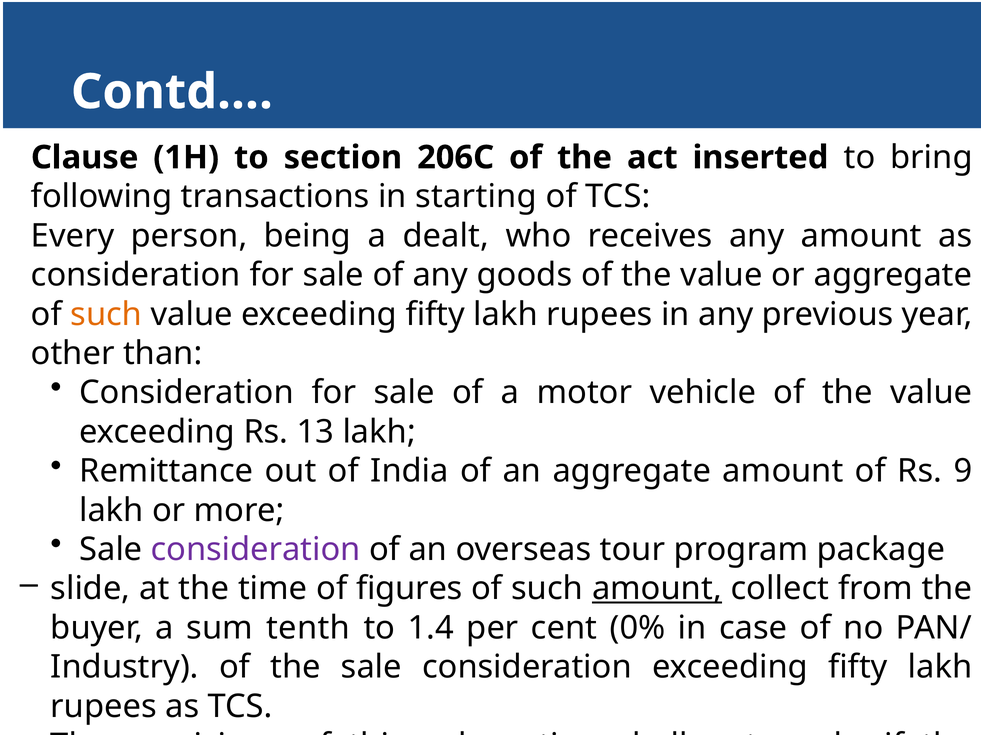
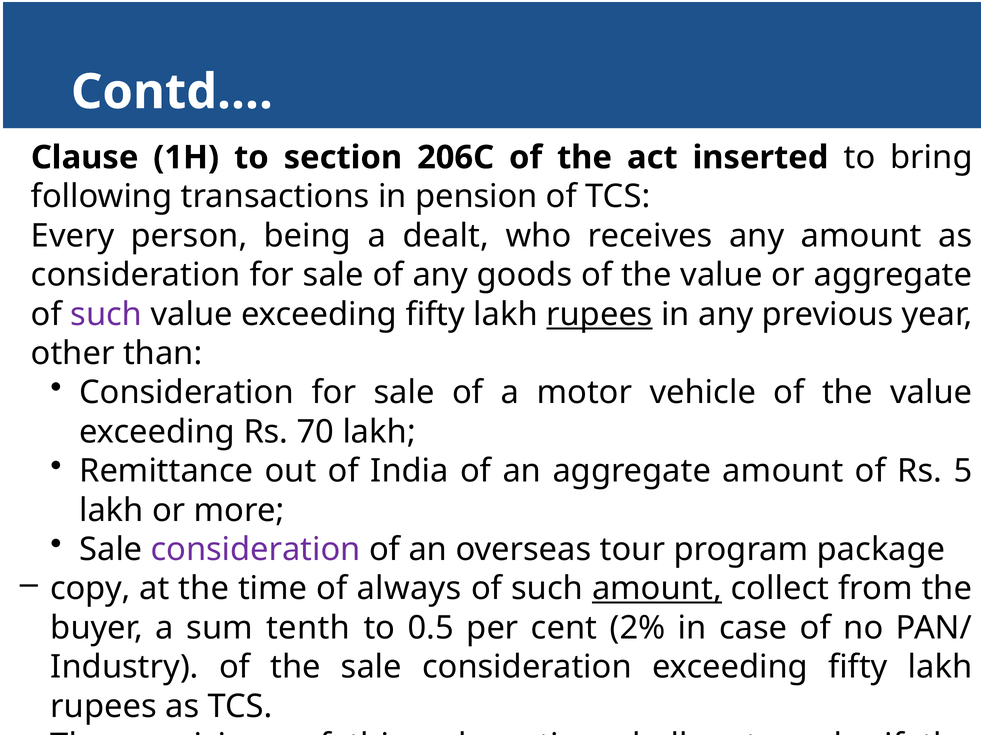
starting: starting -> pension
such at (106, 315) colour: orange -> purple
rupees at (599, 315) underline: none -> present
13: 13 -> 70
9: 9 -> 5
slide: slide -> copy
figures: figures -> always
1.4: 1.4 -> 0.5
0%: 0% -> 2%
